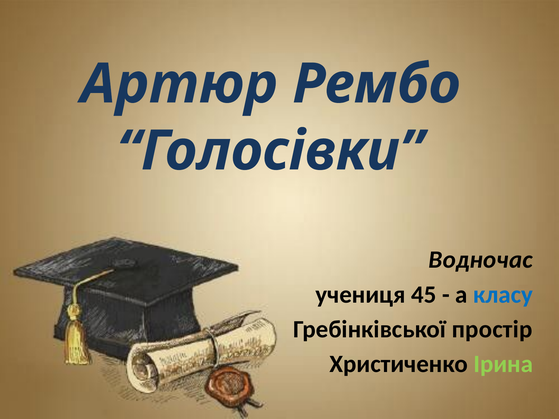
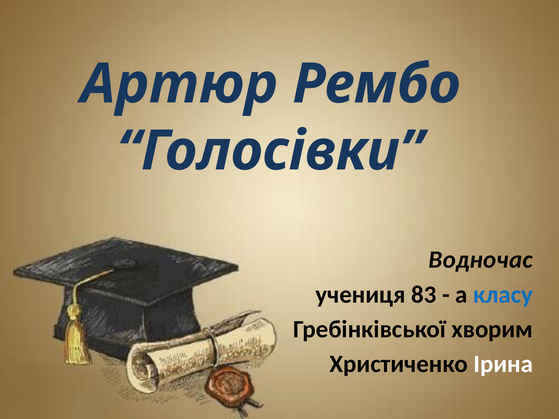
45: 45 -> 83
простір: простір -> хворим
Ірина colour: light green -> white
